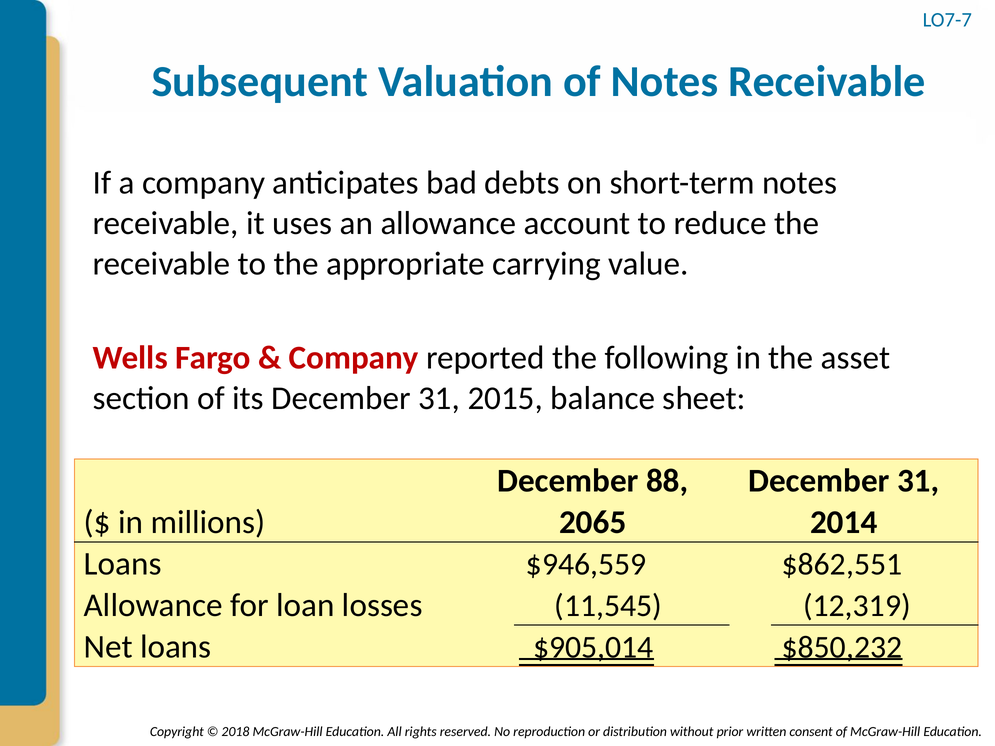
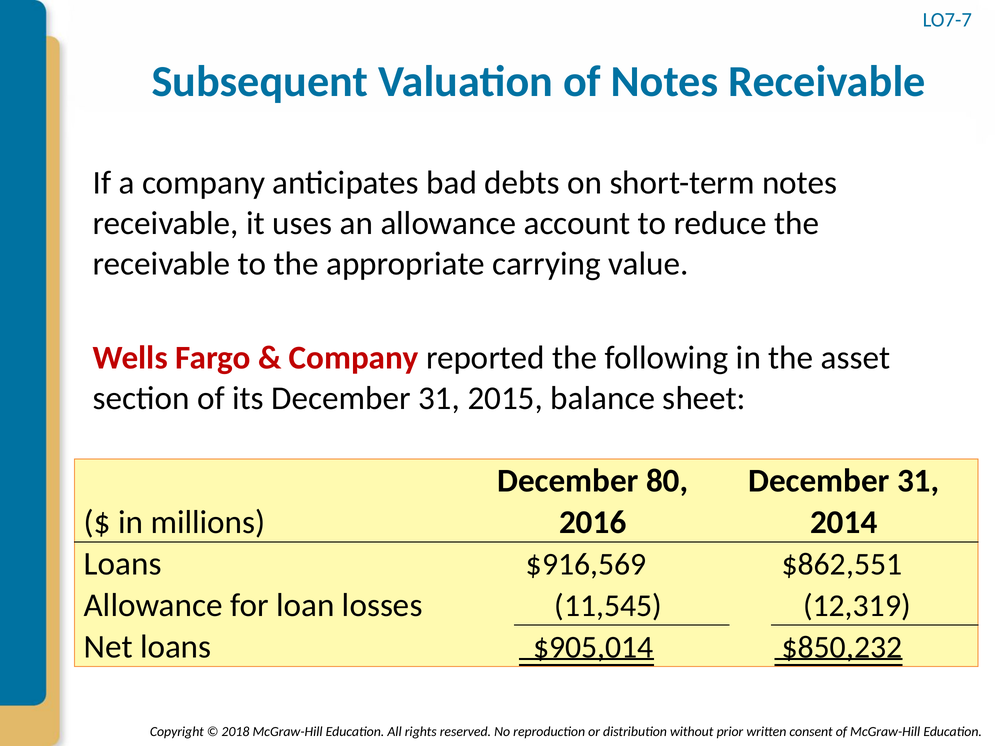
88: 88 -> 80
2065: 2065 -> 2016
$946,559: $946,559 -> $916,569
